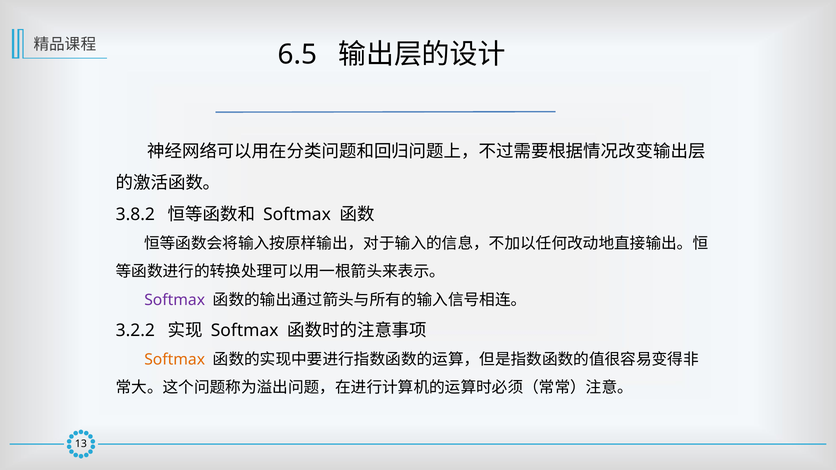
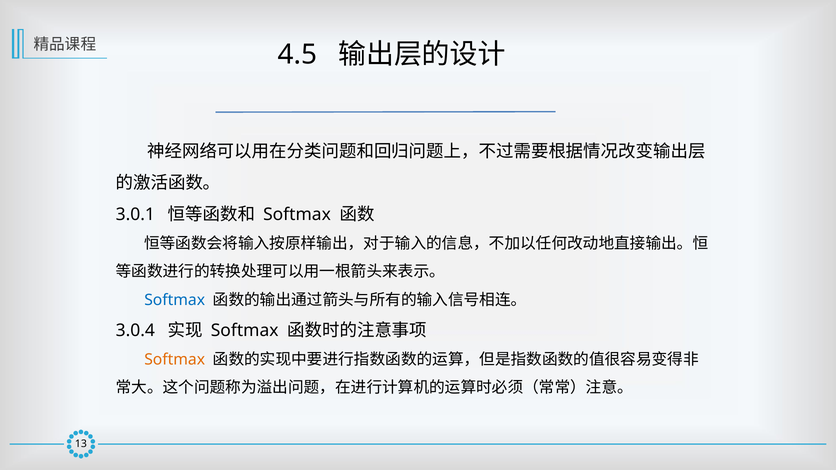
6.5: 6.5 -> 4.5
3.8.2: 3.8.2 -> 3.0.1
Softmax at (175, 300) colour: purple -> blue
3.2.2: 3.2.2 -> 3.0.4
